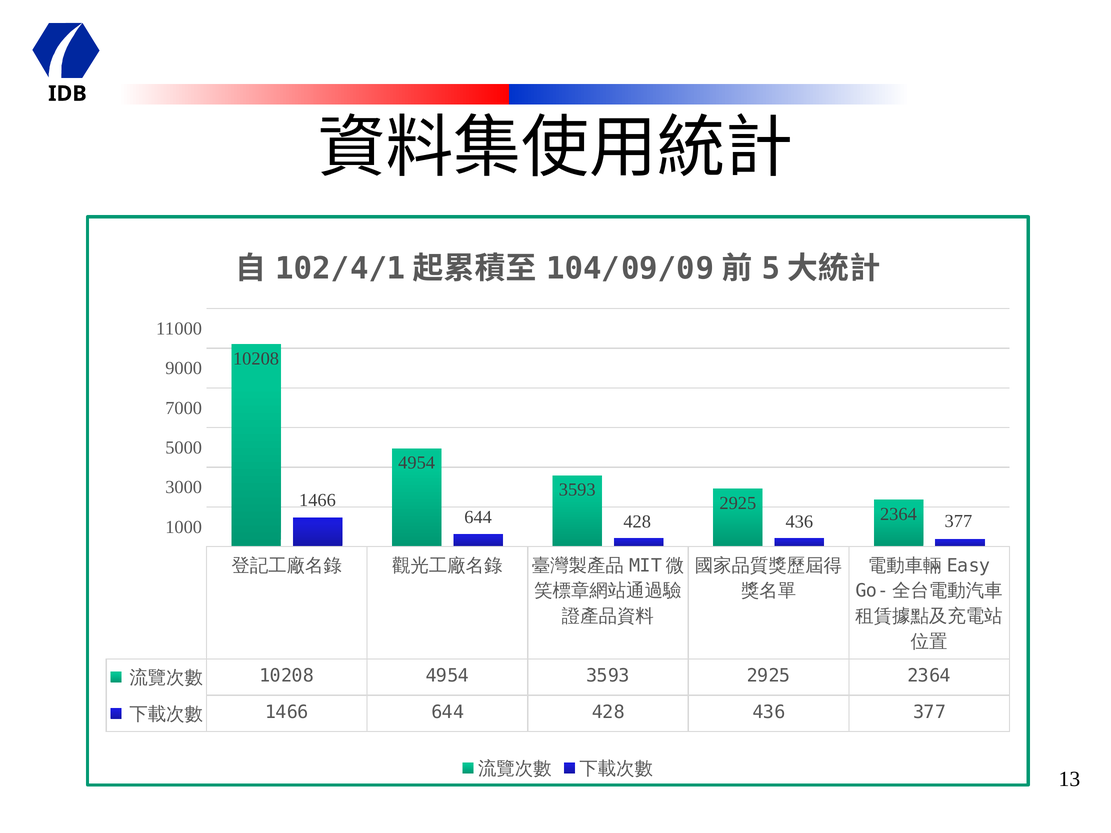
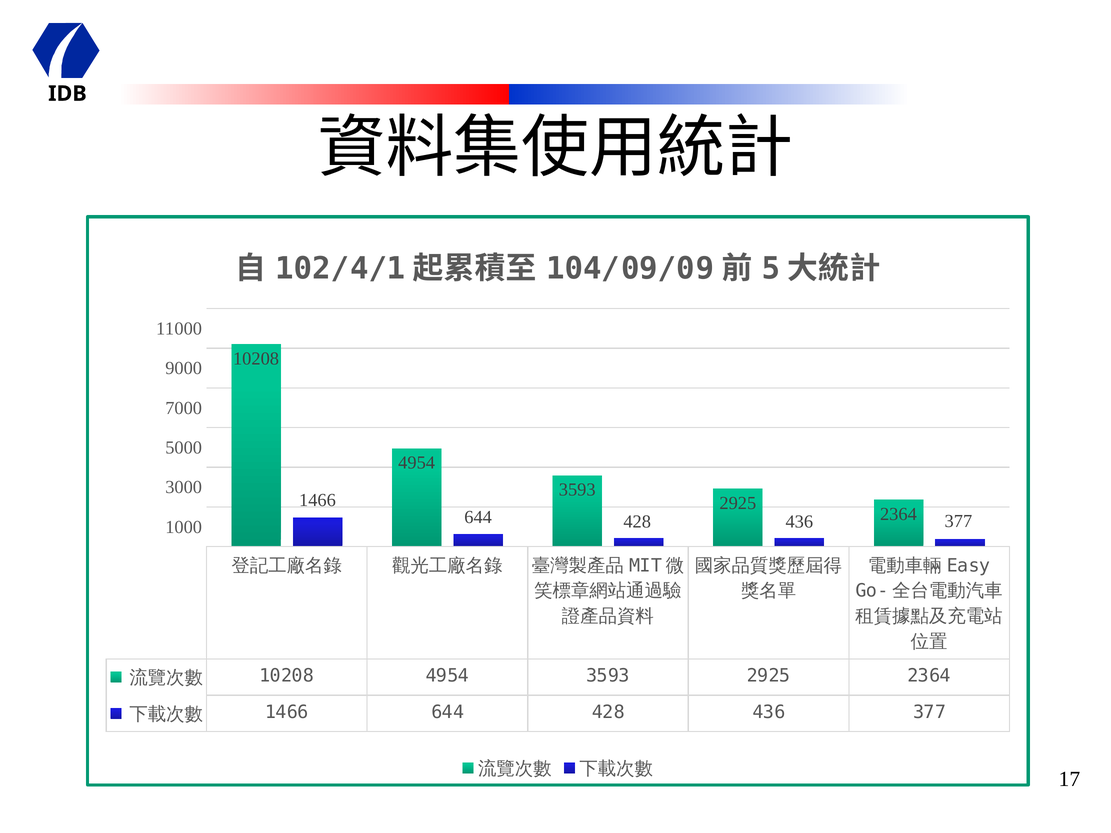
13: 13 -> 17
